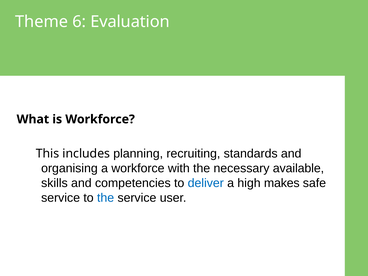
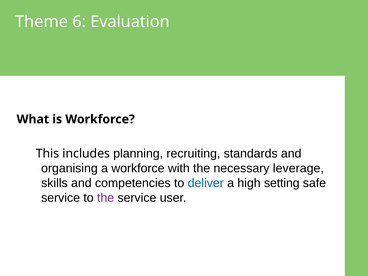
available: available -> leverage
makes: makes -> setting
the at (106, 198) colour: blue -> purple
